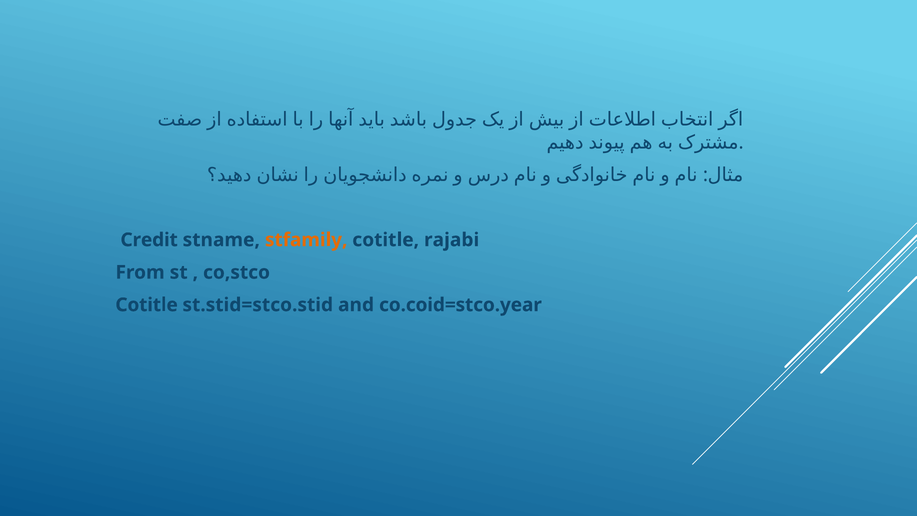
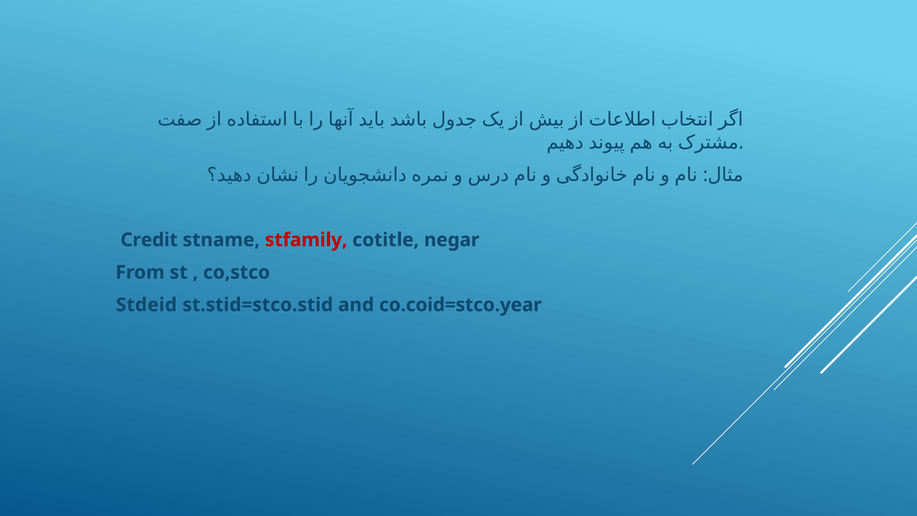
stfamily colour: orange -> red
rajabi: rajabi -> negar
Cotitle at (147, 305): Cotitle -> Stdeid
